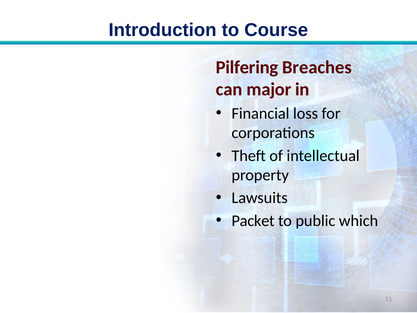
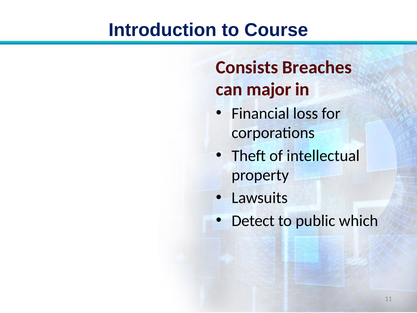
Pilfering: Pilfering -> Consists
Packet: Packet -> Detect
